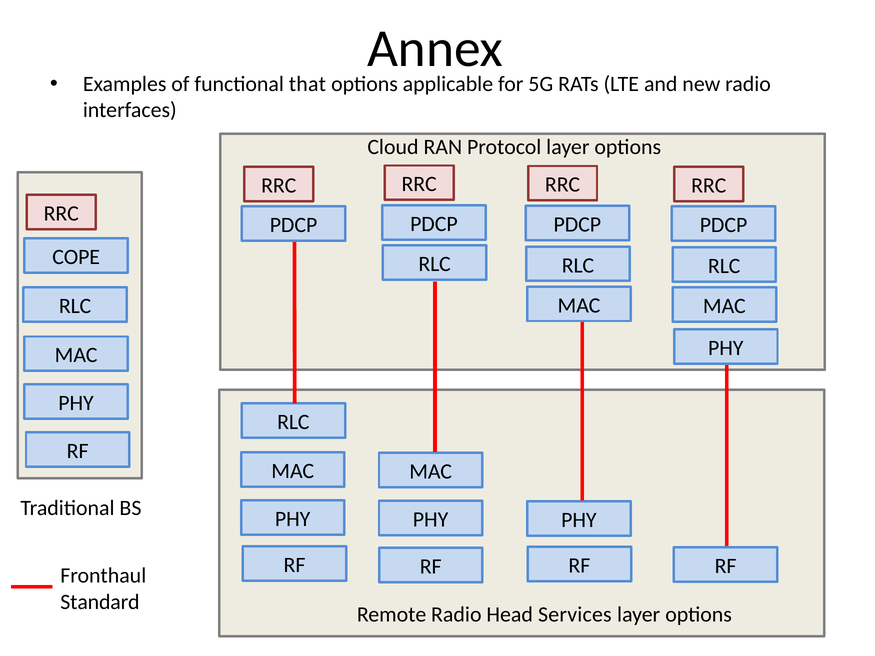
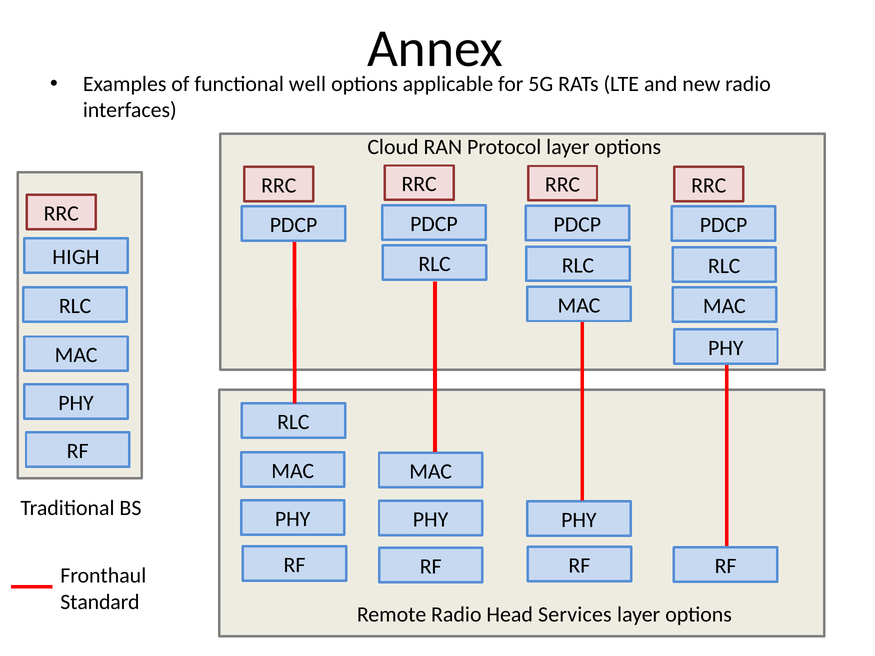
that: that -> well
COPE: COPE -> HIGH
